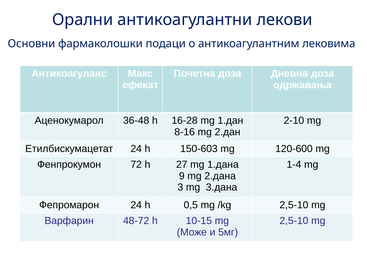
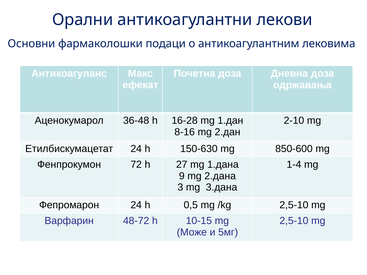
150-603: 150-603 -> 150-630
120-600: 120-600 -> 850-600
